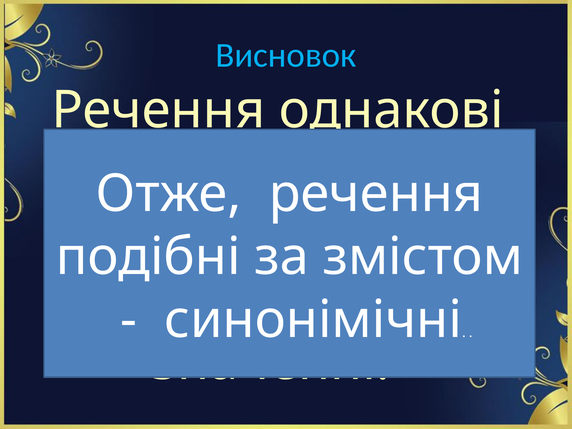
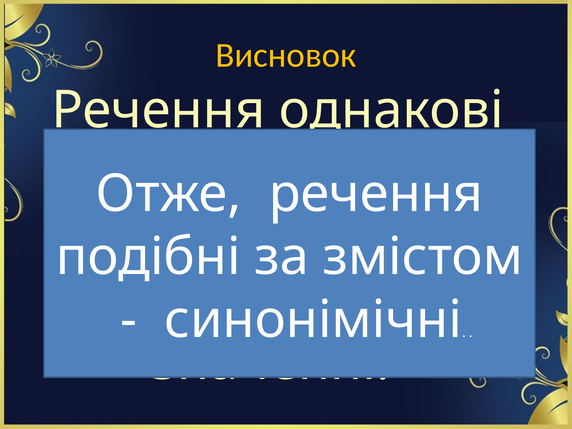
Висновок colour: light blue -> yellow
